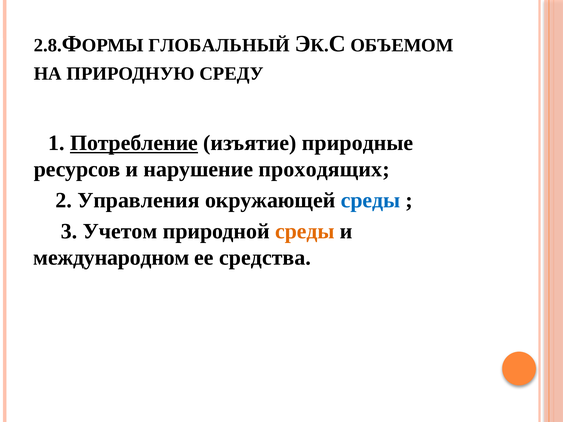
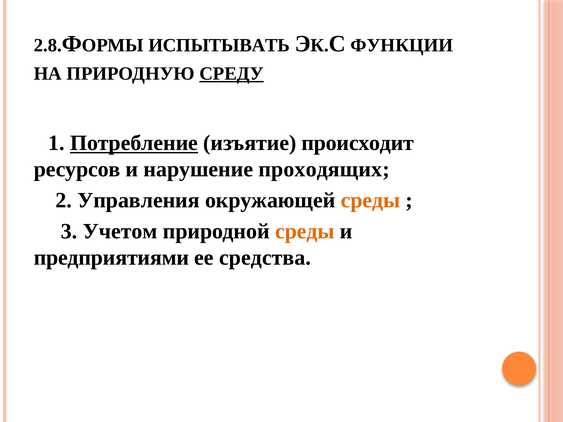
ГЛОБАЛЬНЫЙ: ГЛОБАЛЬНЫЙ -> ИСПЫТЫВАТЬ
ОБЪЕМОМ: ОБЪЕМОМ -> ФУНКЦИИ
СРЕДУ underline: none -> present
природные: природные -> происходит
среды at (371, 200) colour: blue -> orange
международном: международном -> предприятиями
